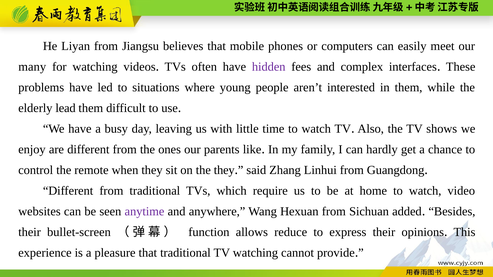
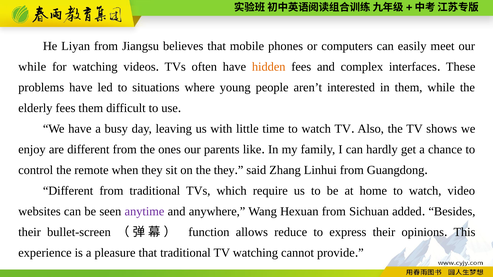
many at (32, 67): many -> while
hidden colour: purple -> orange
elderly lead: lead -> fees
